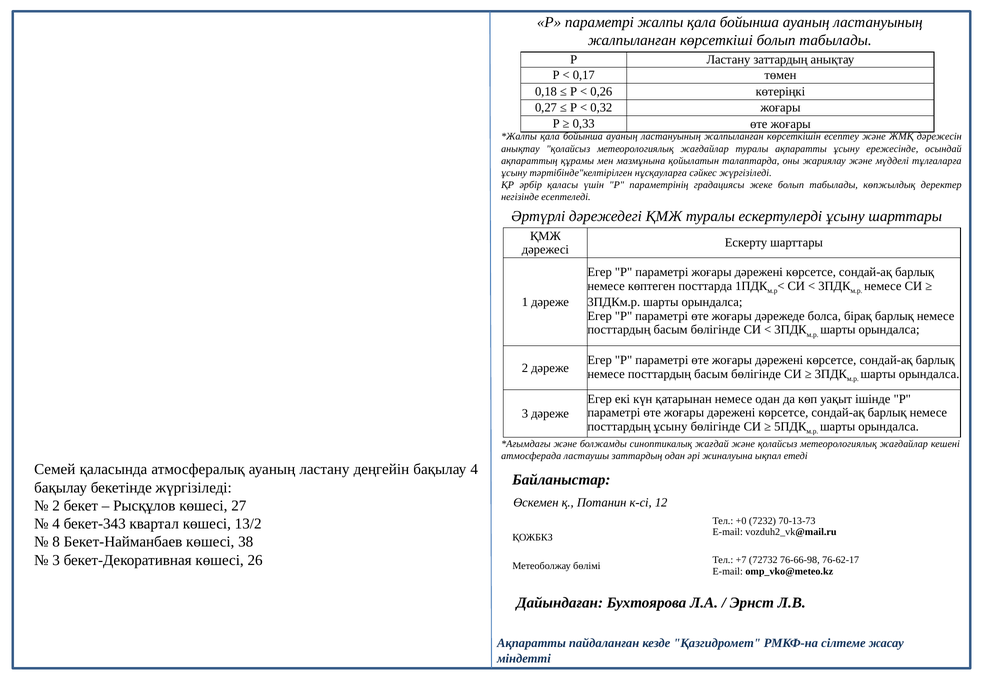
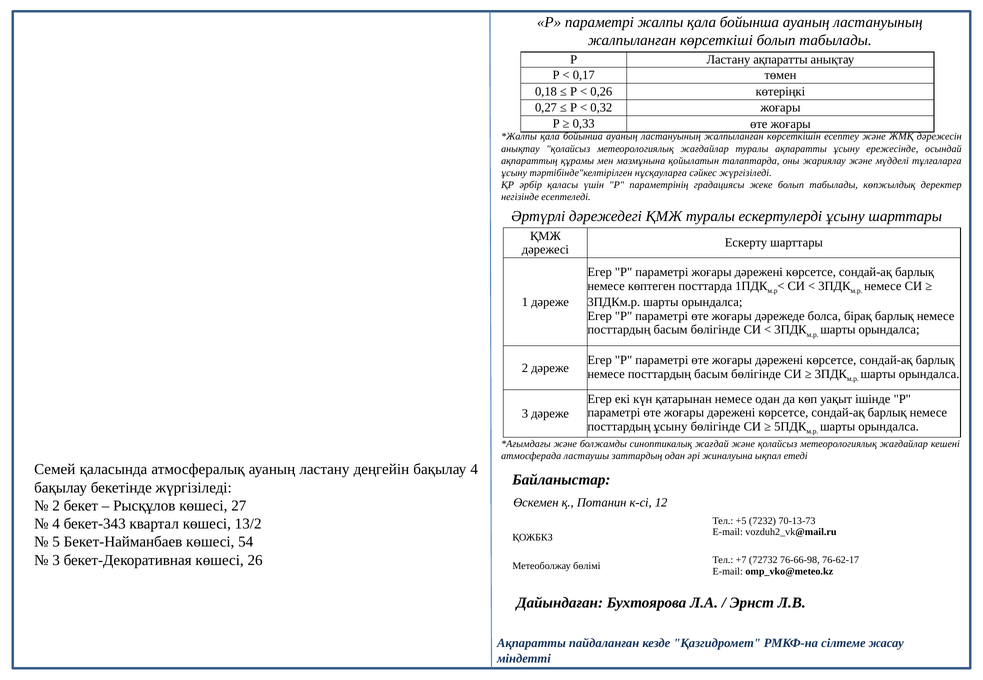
Ластану заттардың: заттардың -> ақпаратты
+0: +0 -> +5
8: 8 -> 5
38: 38 -> 54
